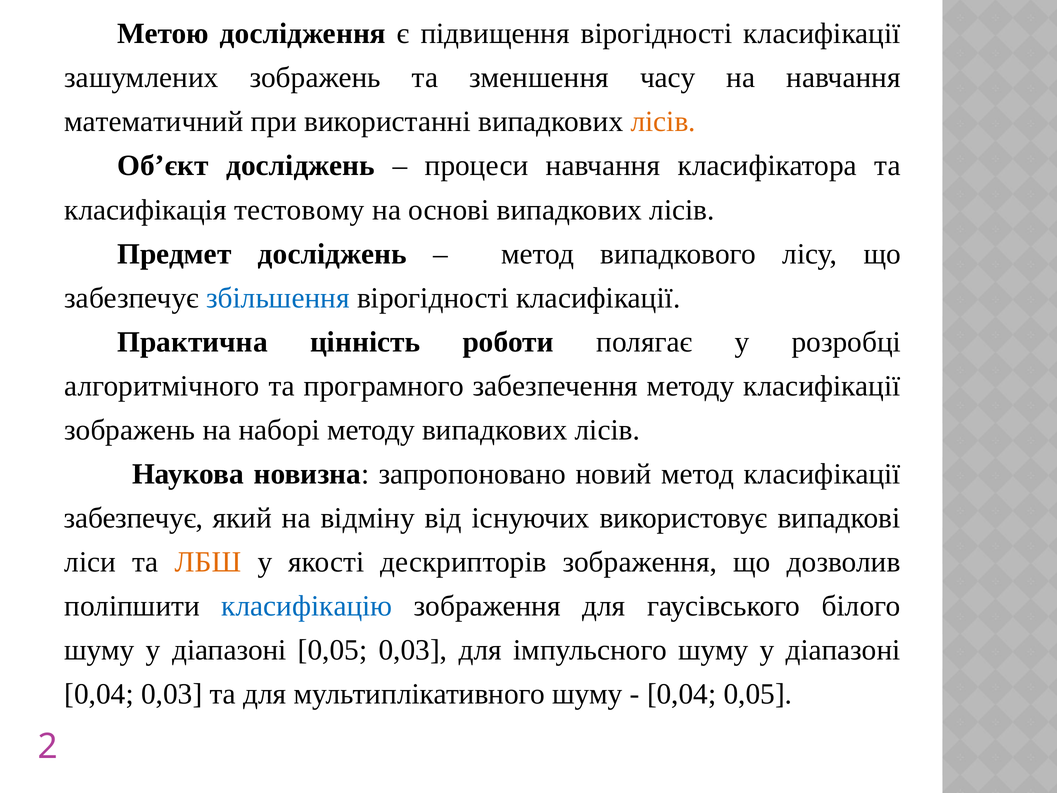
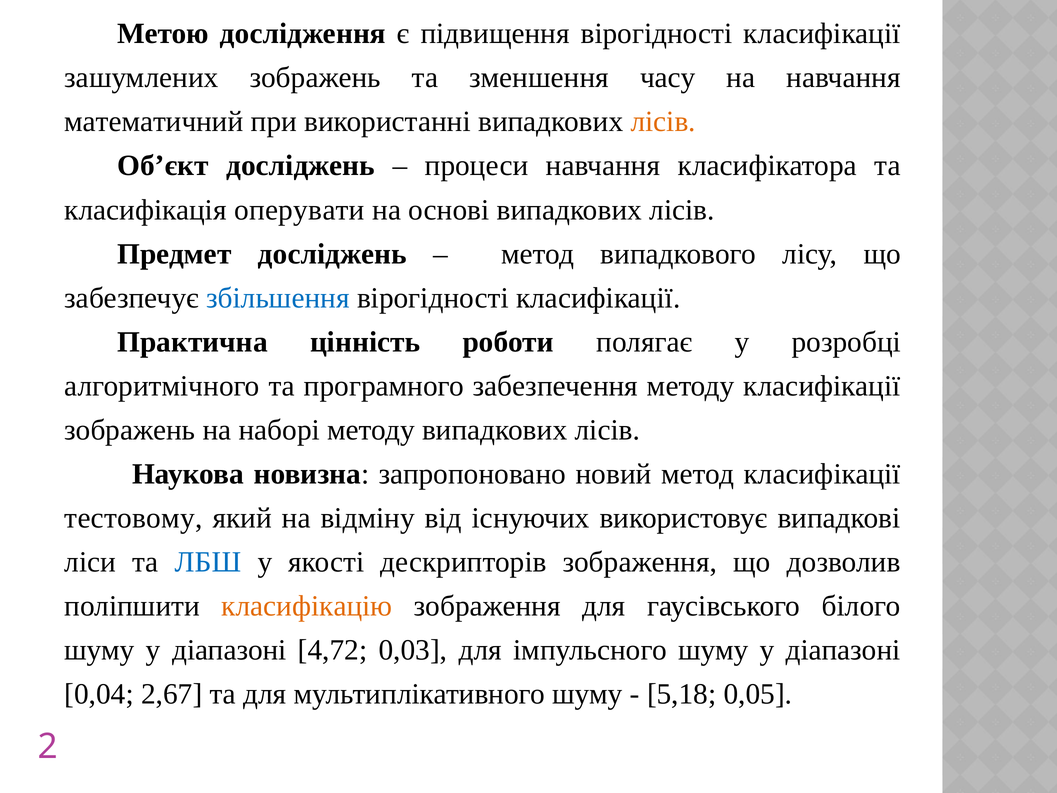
тестовому: тестовому -> оперувати
забезпечує at (134, 518): забезпечує -> тестовому
ЛБШ colour: orange -> blue
класифікацію colour: blue -> orange
діапазоні 0,05: 0,05 -> 4,72
0,04 0,03: 0,03 -> 2,67
0,04 at (682, 694): 0,04 -> 5,18
